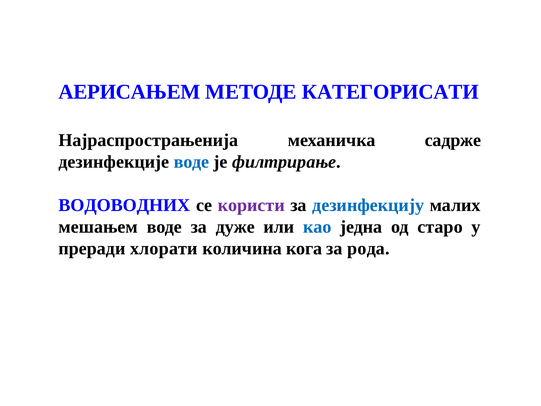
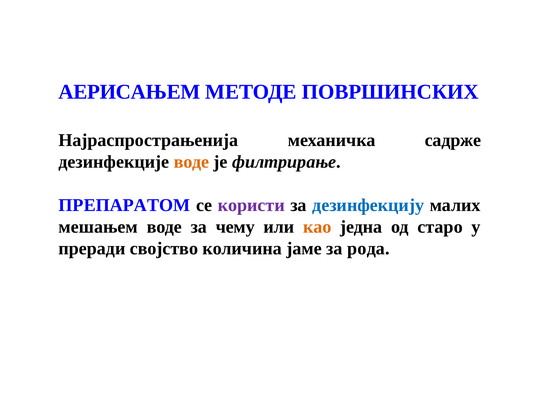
КАТЕГОРИСАТИ: КАТЕГОРИСАТИ -> ПОВРШИНСКИХ
воде at (191, 162) colour: blue -> orange
ВОДОВОДНИХ: ВОДОВОДНИХ -> ПРЕПАРАТОМ
дуже: дуже -> чему
као colour: blue -> orange
хлорати: хлорати -> својство
кога: кога -> јаме
